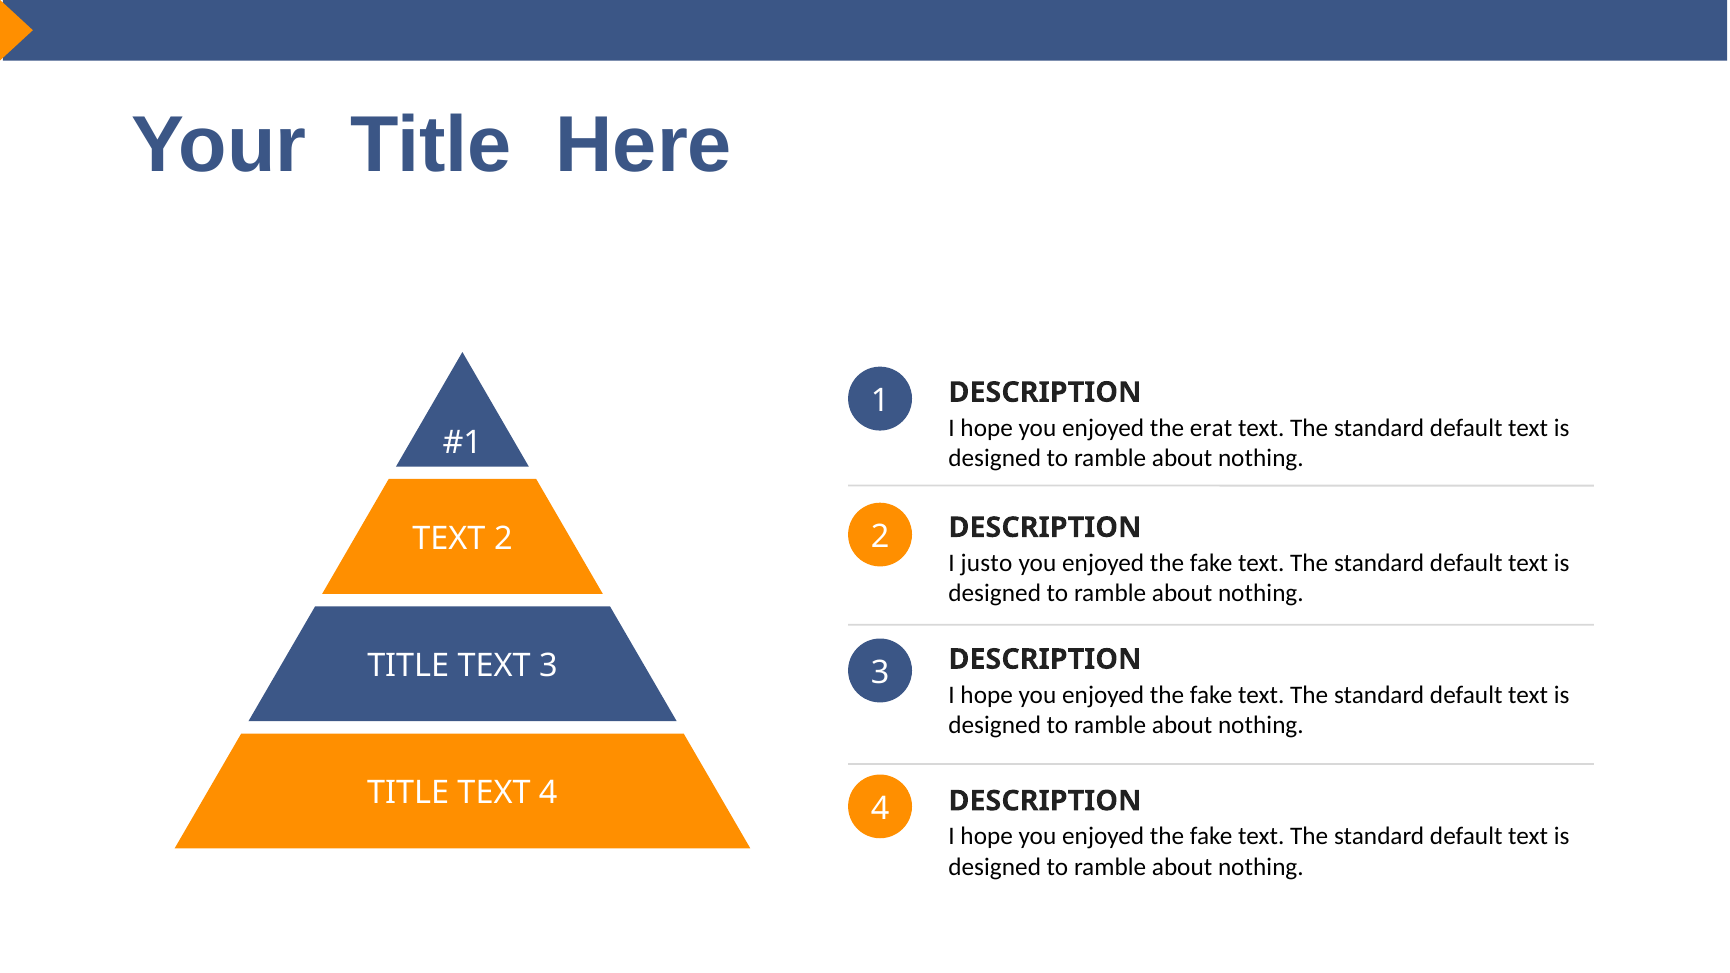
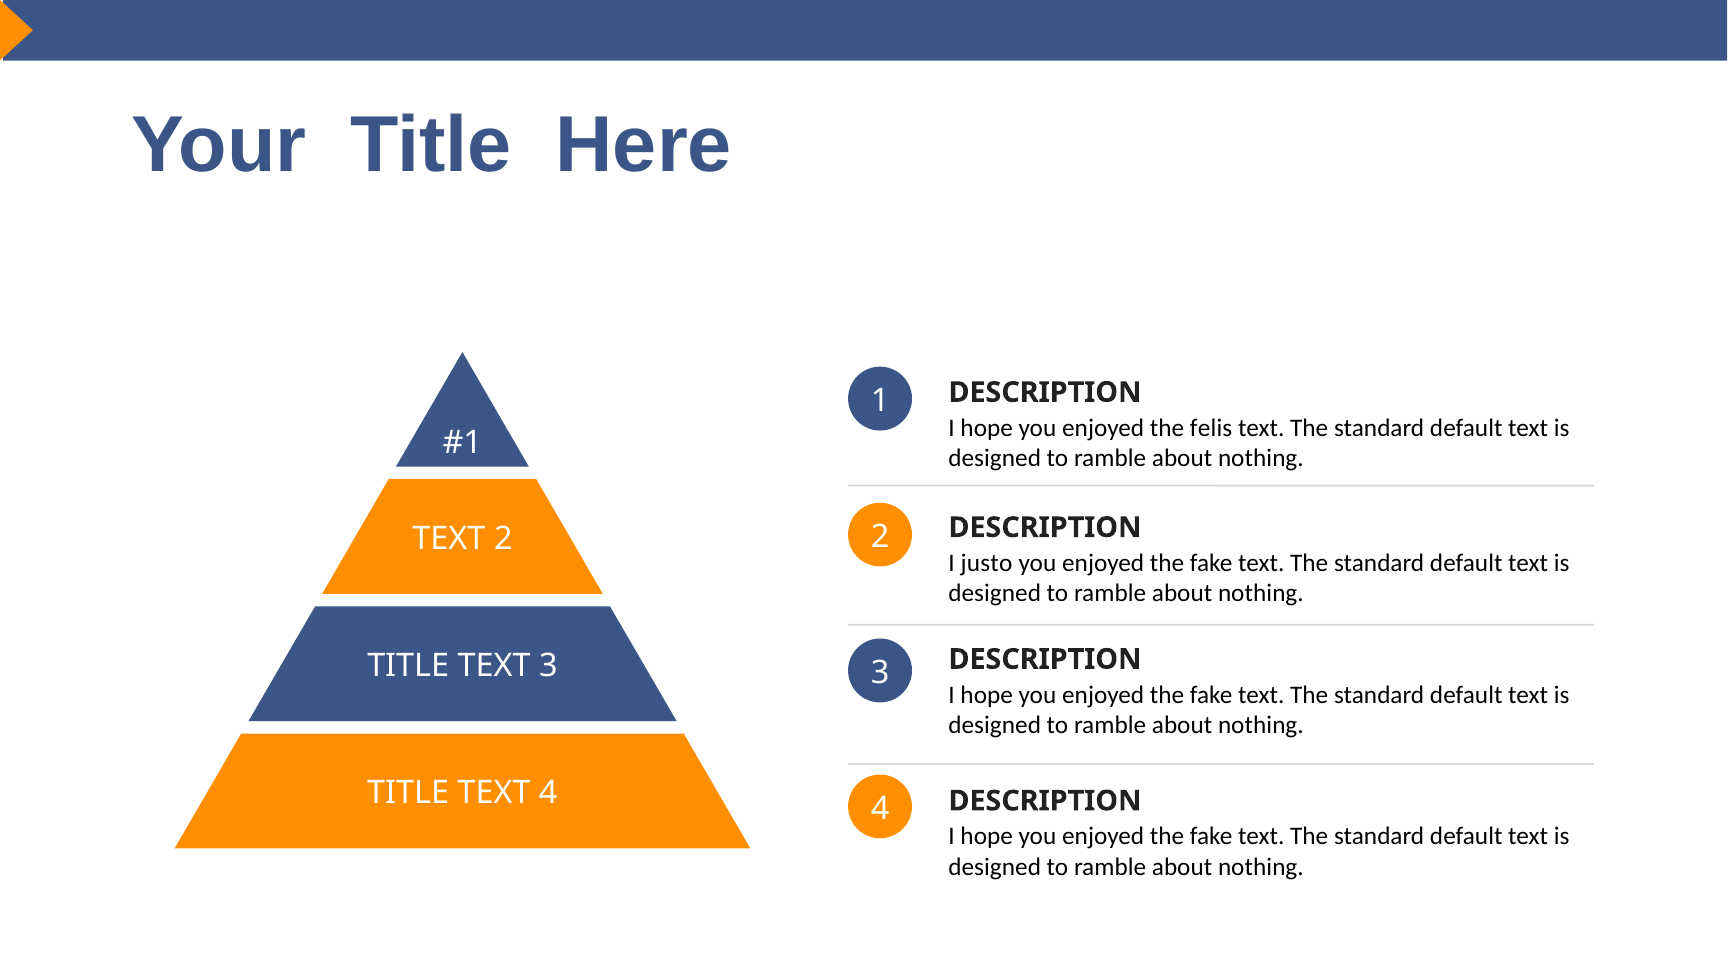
erat: erat -> felis
